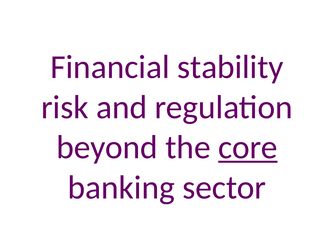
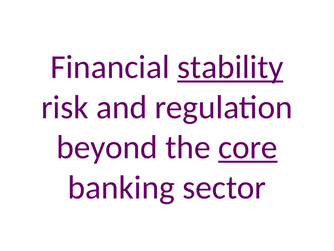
stability underline: none -> present
